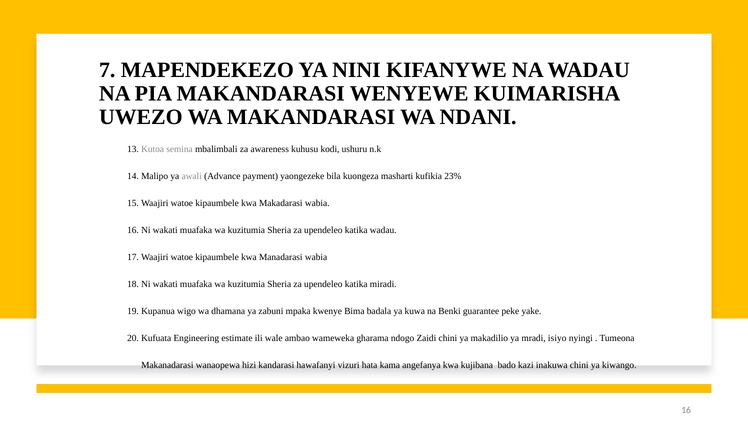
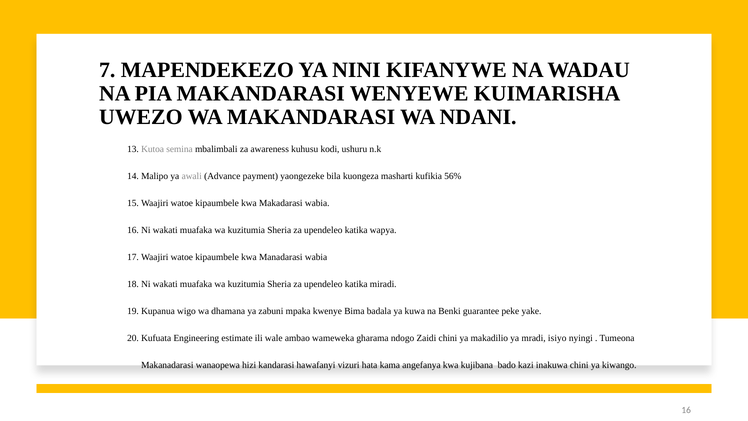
23%: 23% -> 56%
katika wadau: wadau -> wapya
